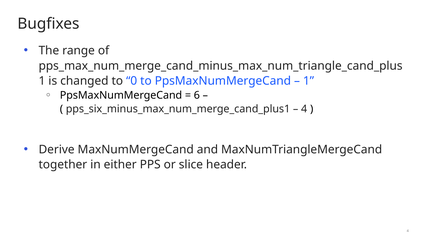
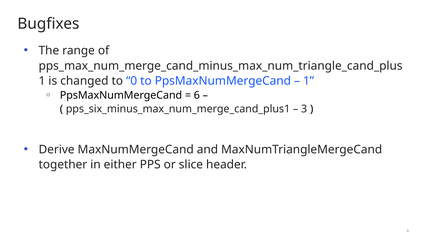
4 at (304, 109): 4 -> 3
